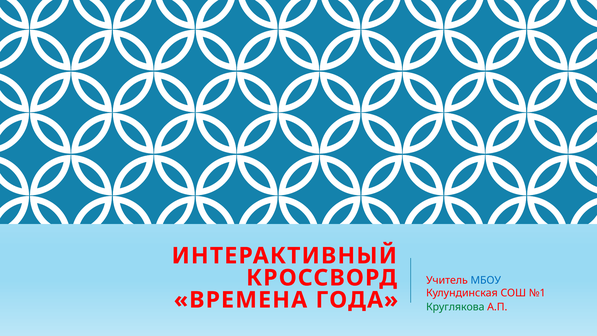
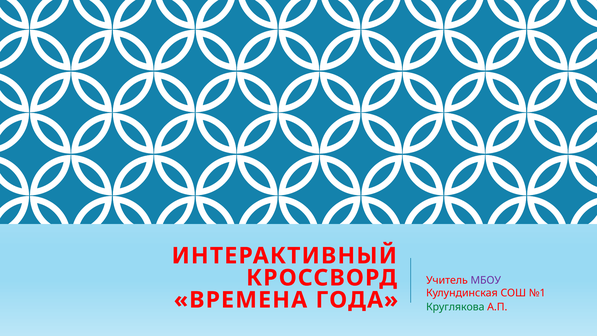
МБОУ colour: blue -> purple
